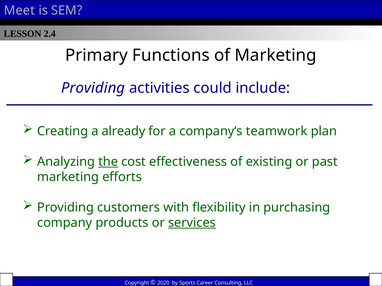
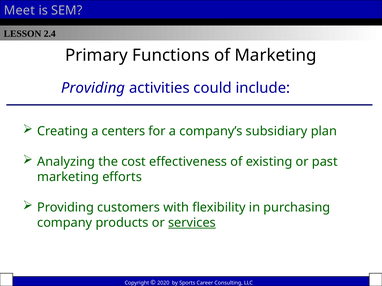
already: already -> centers
teamwork: teamwork -> subsidiary
the underline: present -> none
